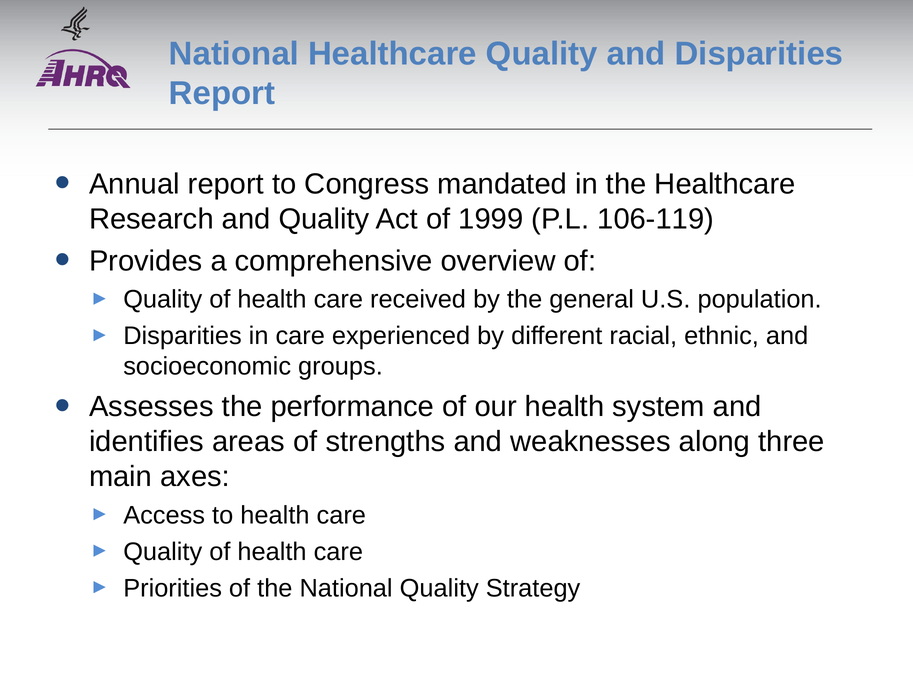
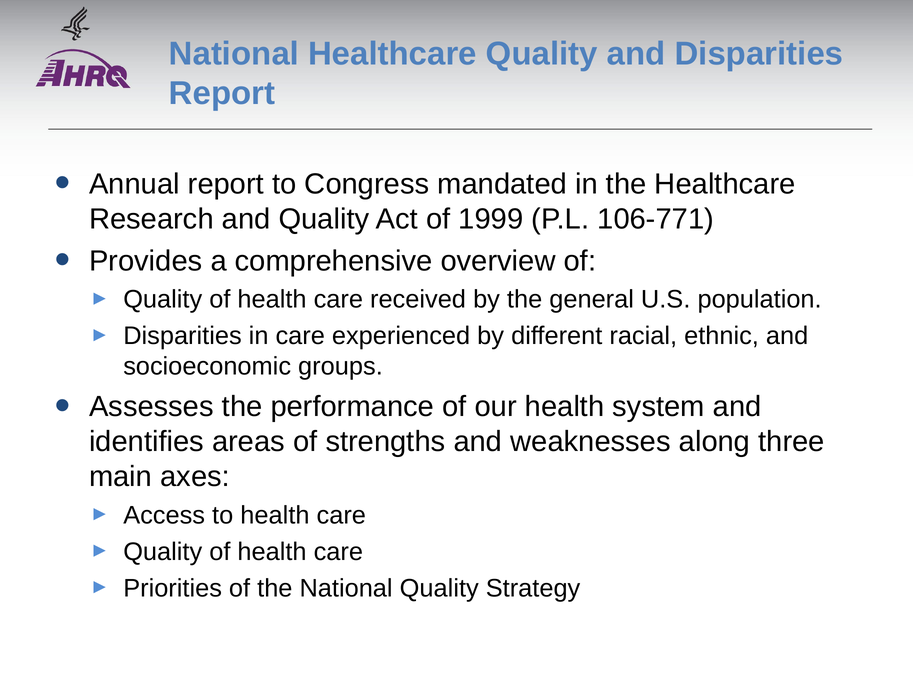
106-119: 106-119 -> 106-771
